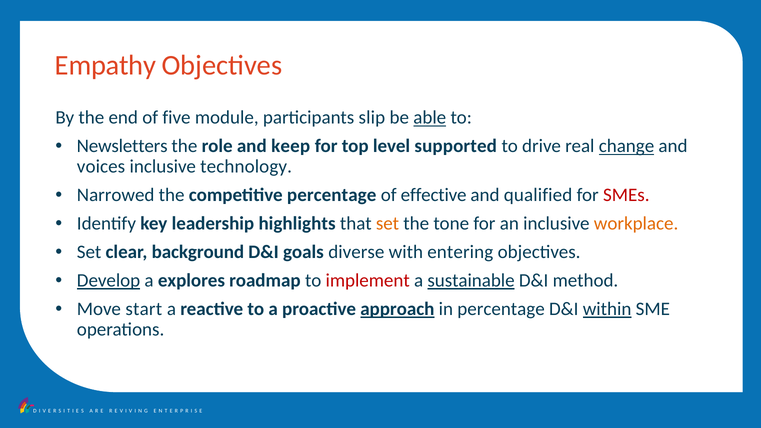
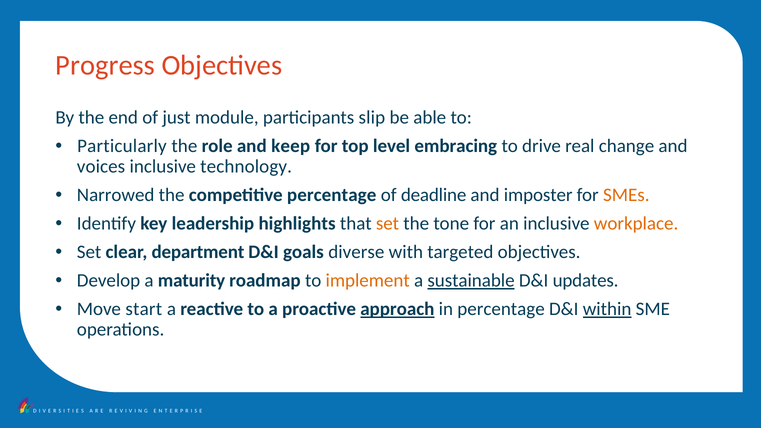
Empathy: Empathy -> Progress
five: five -> just
able underline: present -> none
Newsletters: Newsletters -> Particularly
supported: supported -> embracing
change underline: present -> none
effective: effective -> deadline
qualified: qualified -> imposter
SMEs colour: red -> orange
background: background -> department
entering: entering -> targeted
Develop underline: present -> none
explores: explores -> maturity
implement colour: red -> orange
method: method -> updates
